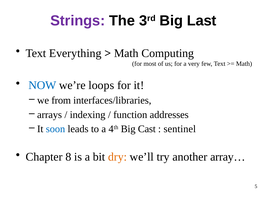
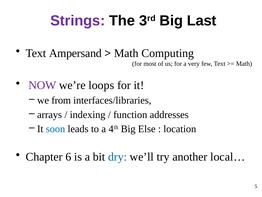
Everything: Everything -> Ampersand
NOW colour: blue -> purple
Cast: Cast -> Else
sentinel: sentinel -> location
8: 8 -> 6
dry colour: orange -> blue
array…: array… -> local…
